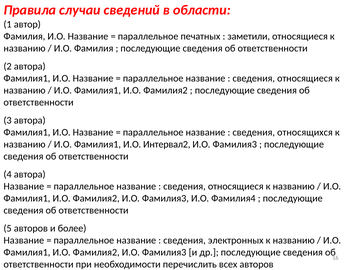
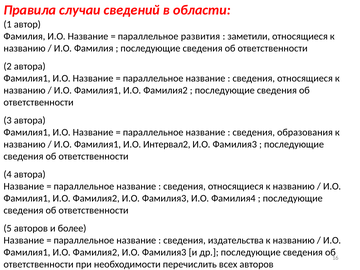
печатных: печатных -> развития
относящихся: относящихся -> образования
электронных: электронных -> издательства
